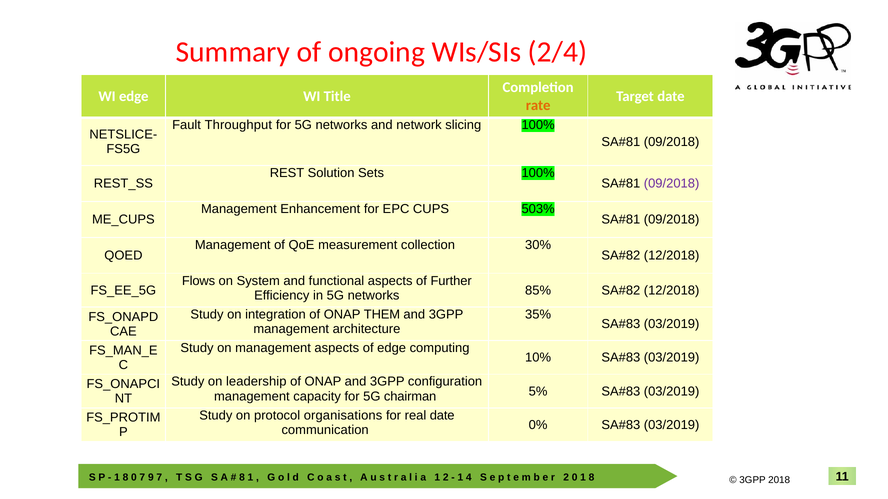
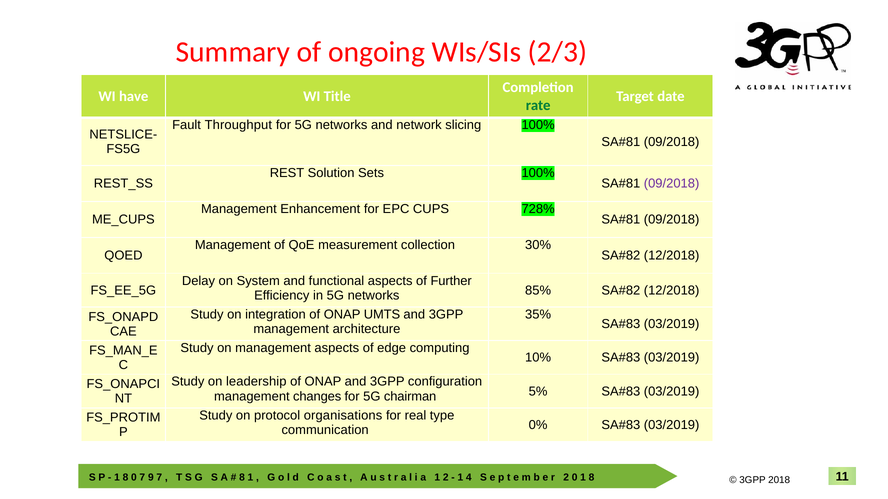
2/4: 2/4 -> 2/3
WI edge: edge -> have
rate colour: orange -> green
503%: 503% -> 728%
Flows: Flows -> Delay
THEM: THEM -> UMTS
capacity: capacity -> changes
real date: date -> type
